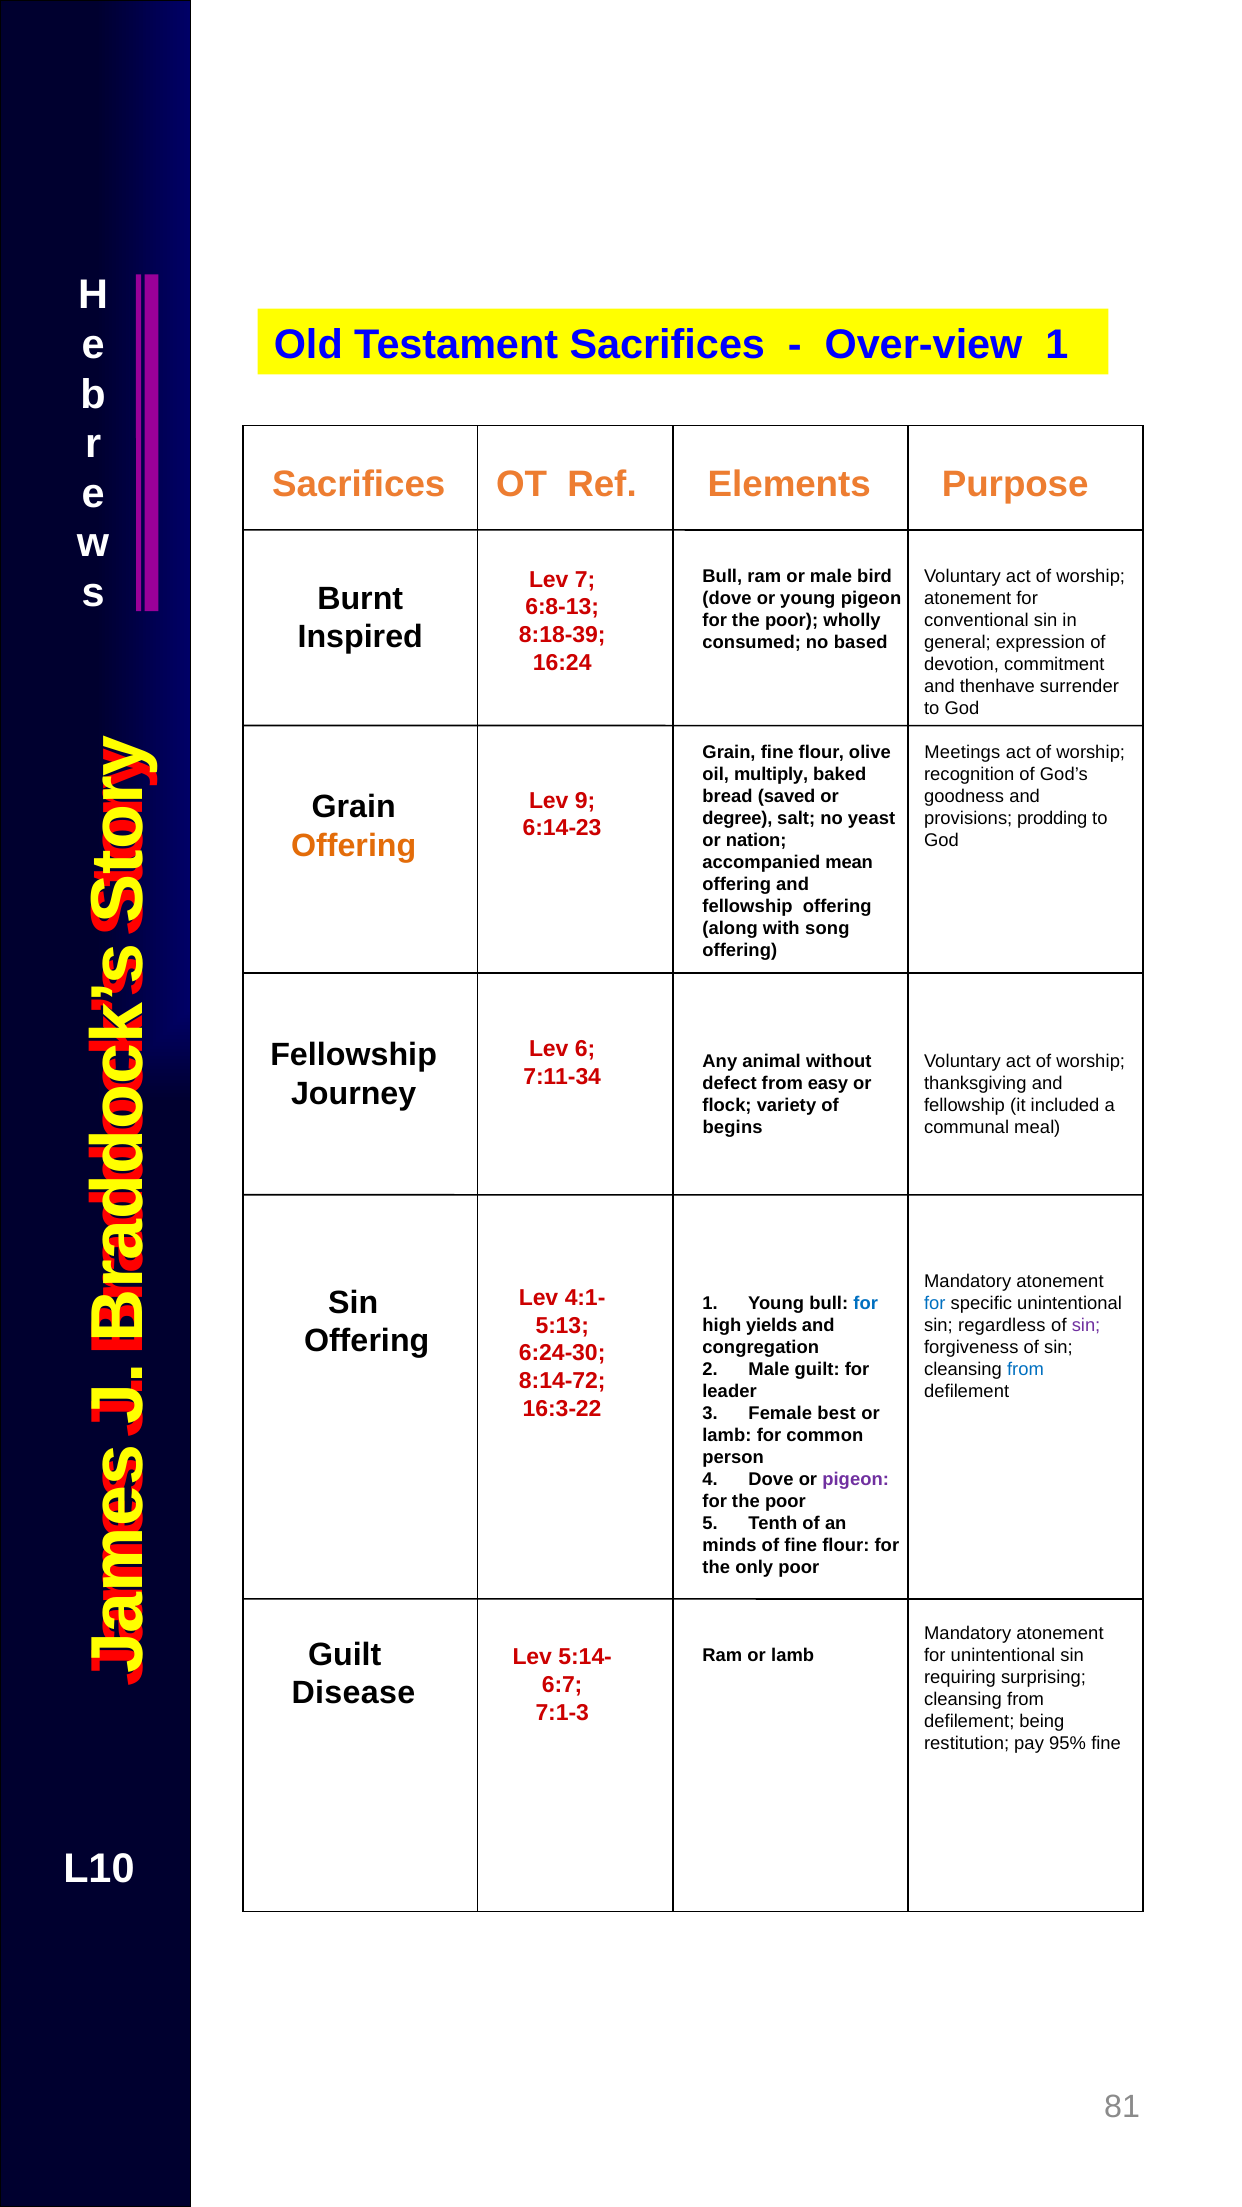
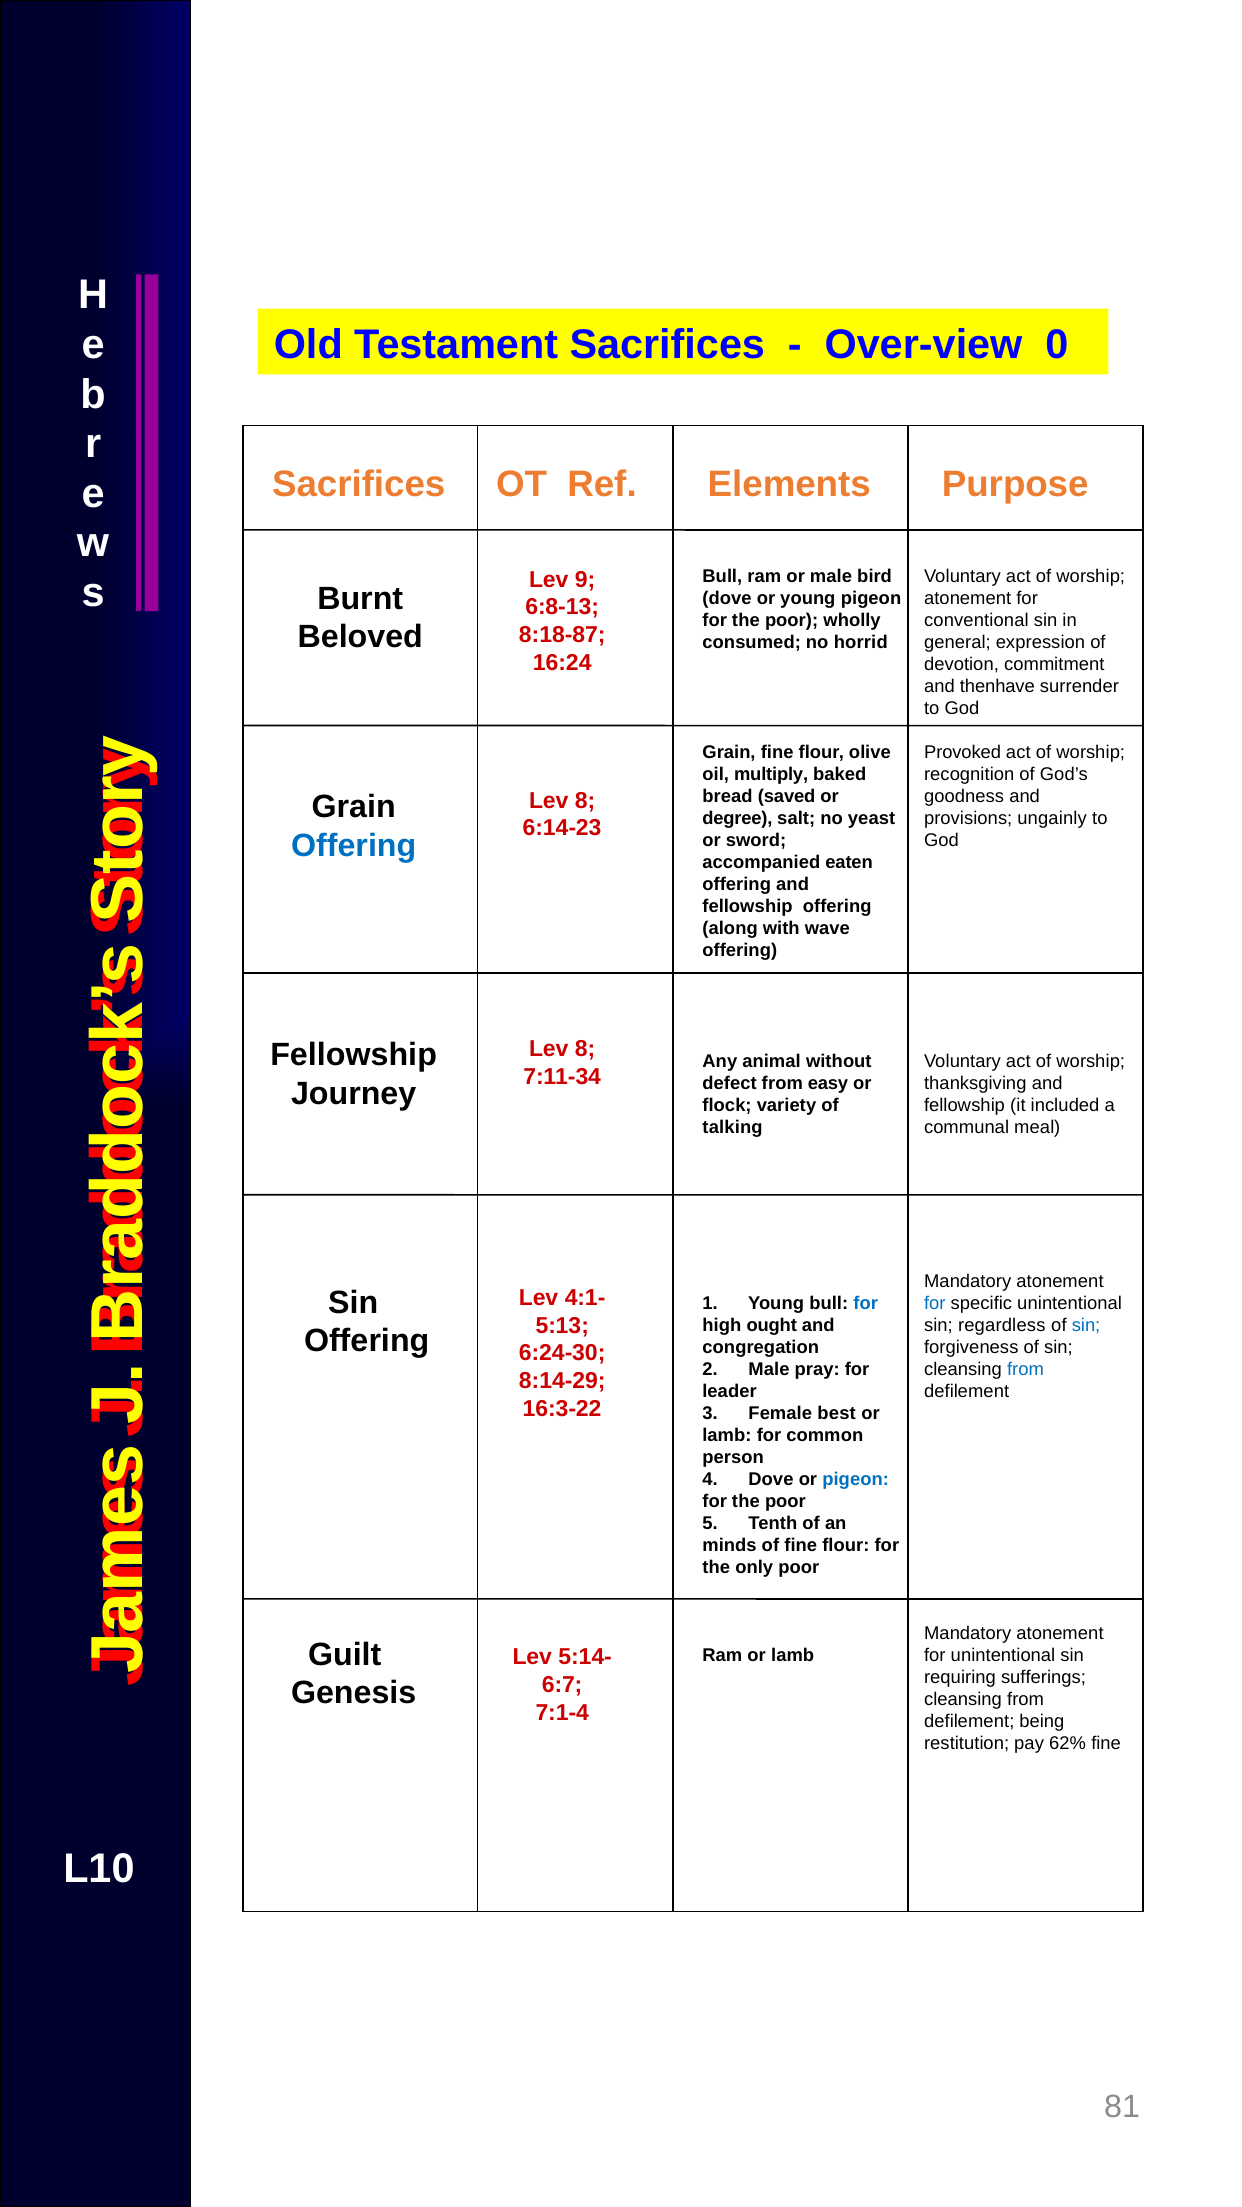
Over-view 1: 1 -> 0
7: 7 -> 9
Inspired: Inspired -> Beloved
8:18-39: 8:18-39 -> 8:18-87
based: based -> horrid
Meetings: Meetings -> Provoked
9 at (585, 801): 9 -> 8
prodding: prodding -> ungainly
Offering at (354, 846) colour: orange -> blue
nation: nation -> sword
mean: mean -> eaten
song: song -> wave
6 at (585, 1050): 6 -> 8
begins: begins -> talking
yields: yields -> ought
sin at (1086, 1326) colour: purple -> blue
Male guilt: guilt -> pray
8:14-72: 8:14-72 -> 8:14-29
pigeon at (856, 1480) colour: purple -> blue
surprising: surprising -> sufferings
Disease: Disease -> Genesis
7:1-3: 7:1-3 -> 7:1-4
95%: 95% -> 62%
